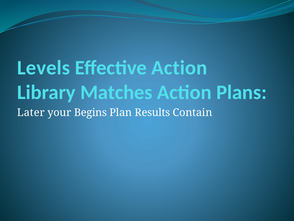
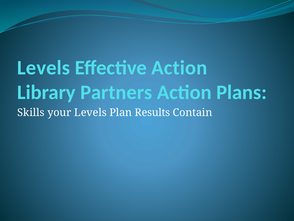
Matches: Matches -> Partners
Later: Later -> Skills
your Begins: Begins -> Levels
